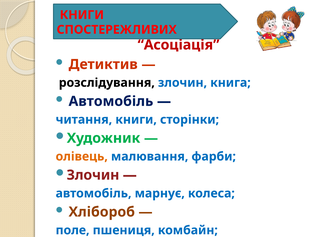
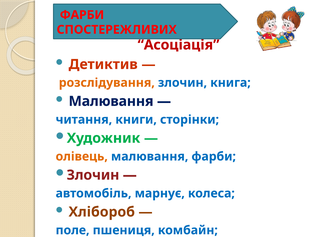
КНИГИ at (82, 15): КНИГИ -> ФАРБИ
розслідування colour: black -> orange
Автомобіль at (111, 101): Автомобіль -> Малювання
